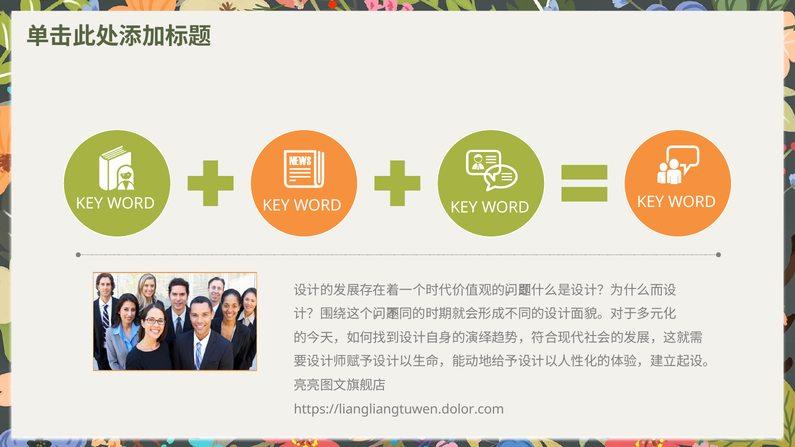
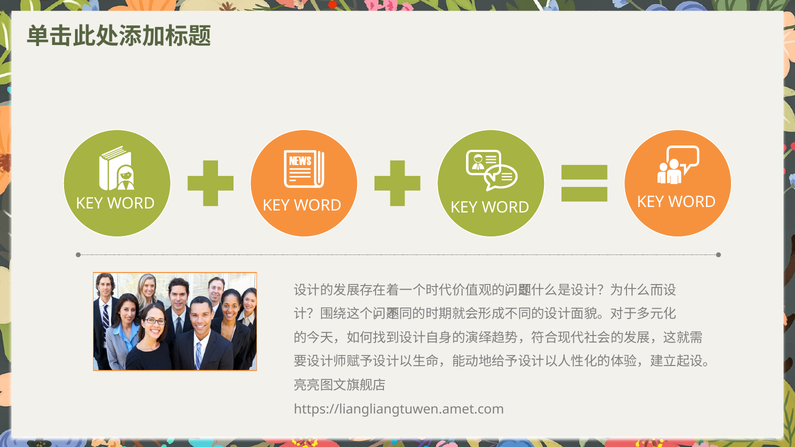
https://liangliangtuwen.dolor.com: https://liangliangtuwen.dolor.com -> https://liangliangtuwen.amet.com
